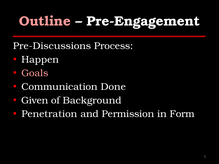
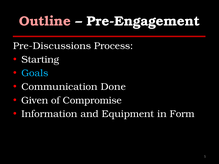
Happen: Happen -> Starting
Goals colour: pink -> light blue
Background: Background -> Compromise
Penetration: Penetration -> Information
Permission: Permission -> Equipment
